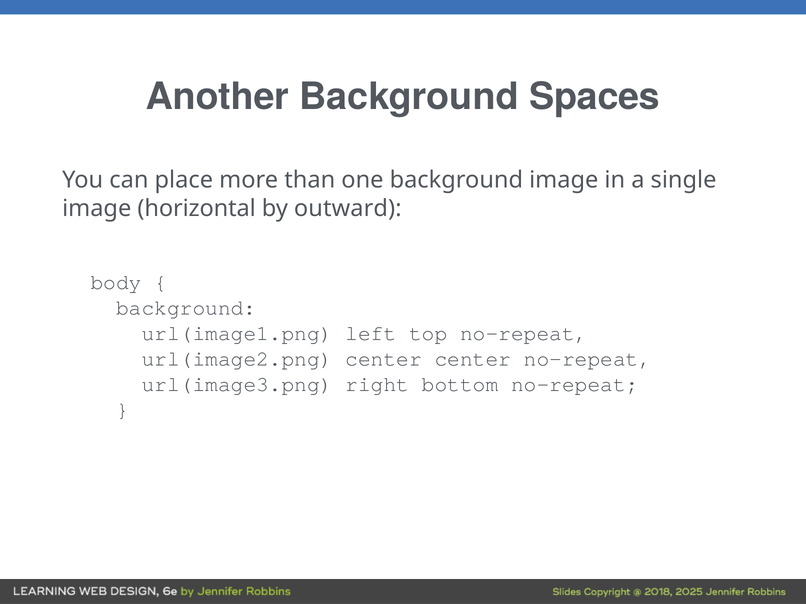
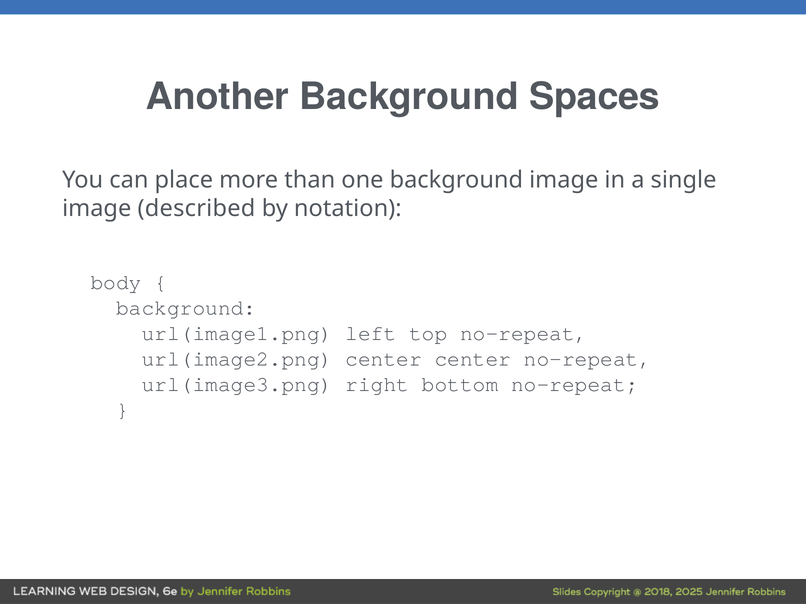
horizontal: horizontal -> described
outward: outward -> notation
